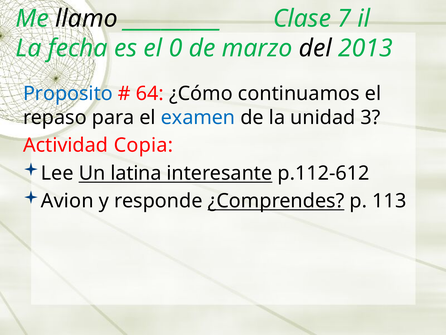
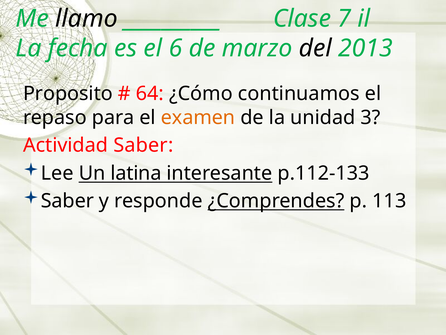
0: 0 -> 6
Proposito colour: blue -> black
examen colour: blue -> orange
Actividad Copia: Copia -> Saber
p.112-612: p.112-612 -> p.112-133
Avion at (67, 201): Avion -> Saber
